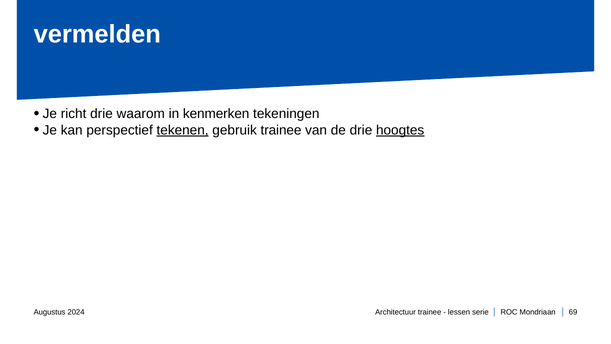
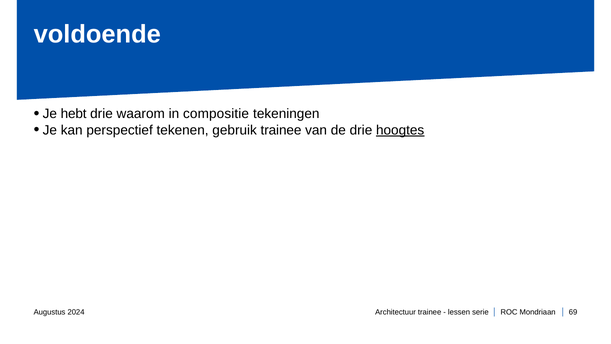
vermelden: vermelden -> voldoende
richt: richt -> hebt
kenmerken: kenmerken -> compositie
tekenen underline: present -> none
